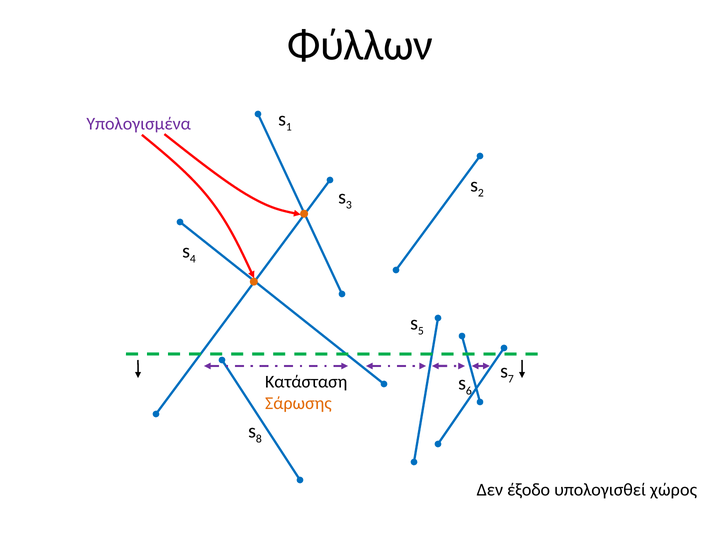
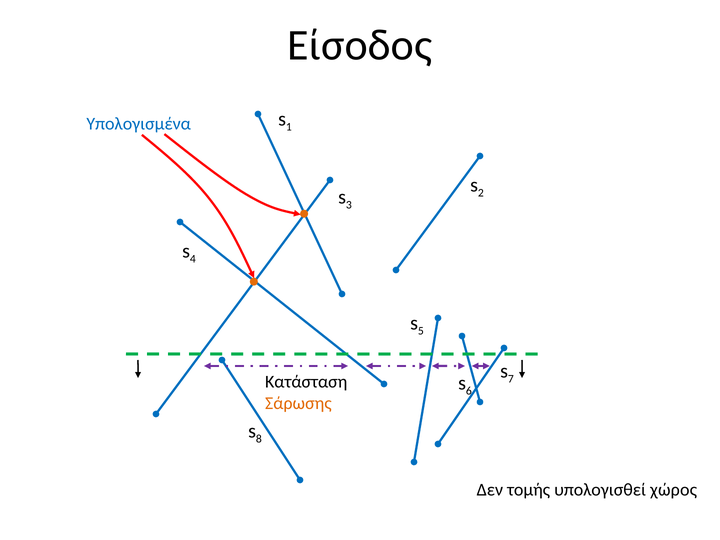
Φύλλων: Φύλλων -> Είσοδος
Υπολογισμένα colour: purple -> blue
έξοδο: έξοδο -> τομής
